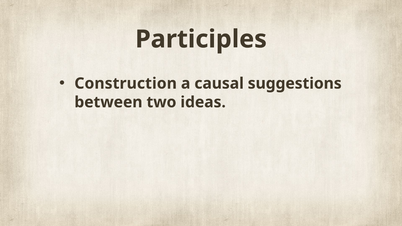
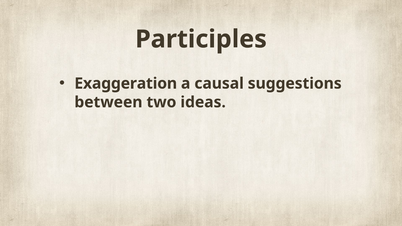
Construction: Construction -> Exaggeration
